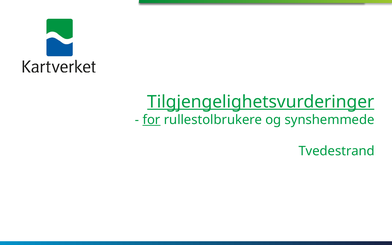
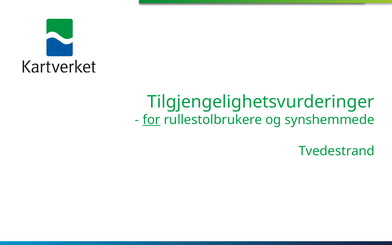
Tilgjengelighetsvurderinger underline: present -> none
